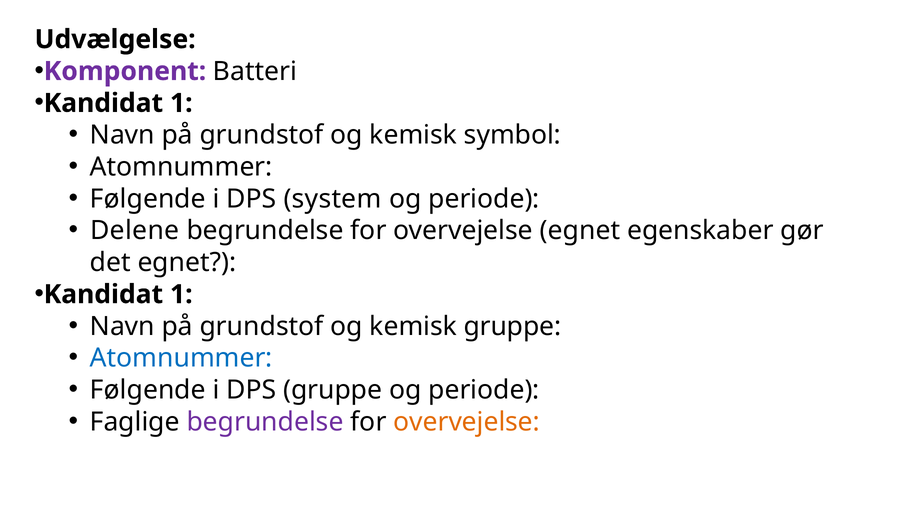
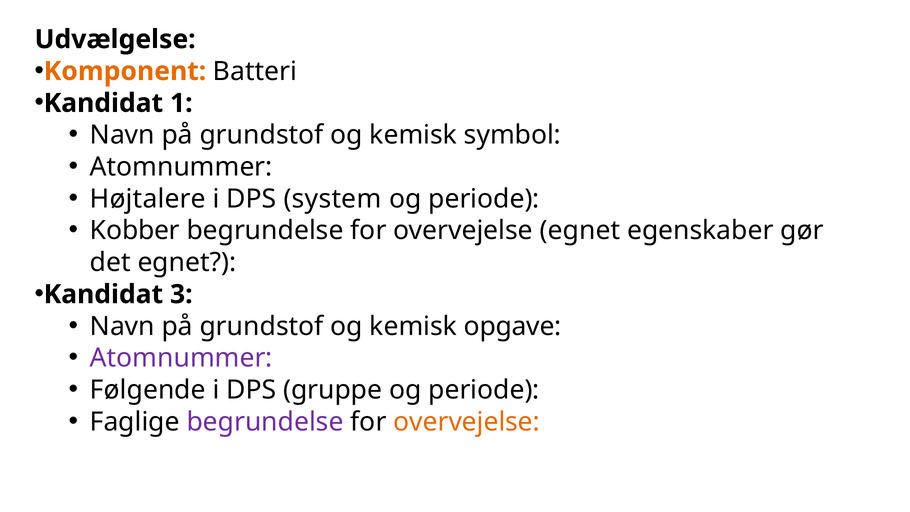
Komponent colour: purple -> orange
Følgende at (148, 199): Følgende -> Højtalere
Delene: Delene -> Kobber
1 at (181, 294): 1 -> 3
kemisk gruppe: gruppe -> opgave
Atomnummer at (181, 358) colour: blue -> purple
